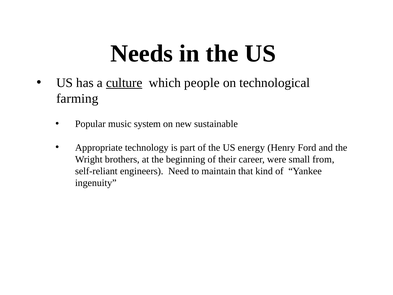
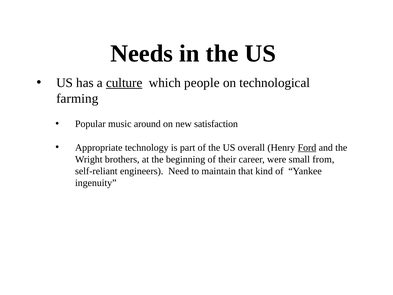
system: system -> around
sustainable: sustainable -> satisfaction
energy: energy -> overall
Ford underline: none -> present
